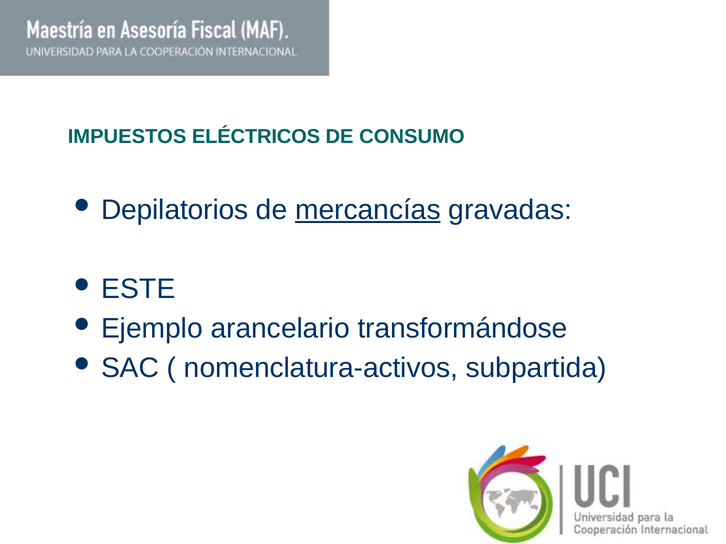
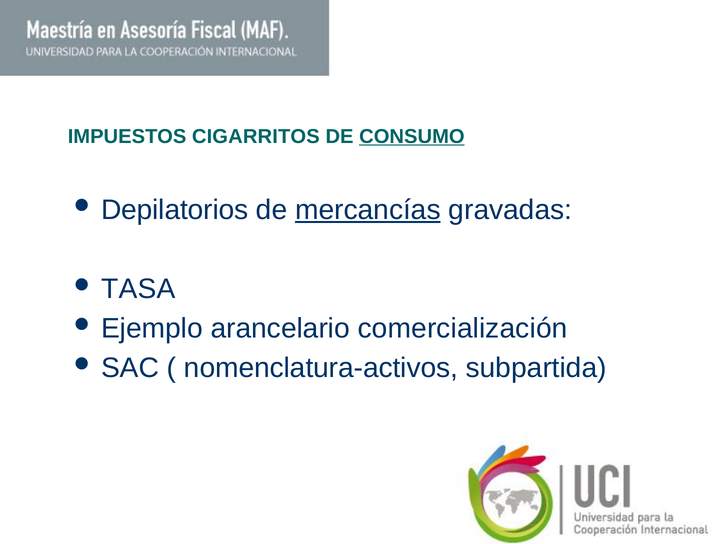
ELÉCTRICOS: ELÉCTRICOS -> CIGARRITOS
CONSUMO underline: none -> present
ESTE: ESTE -> TASA
transformándose: transformándose -> comercialización
